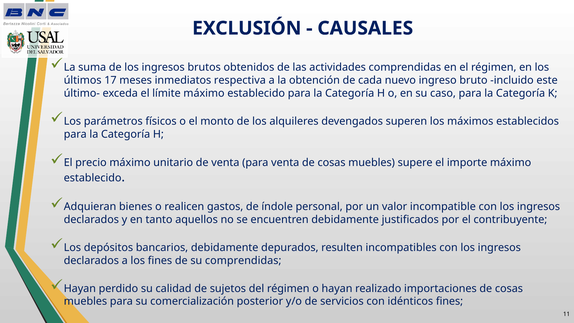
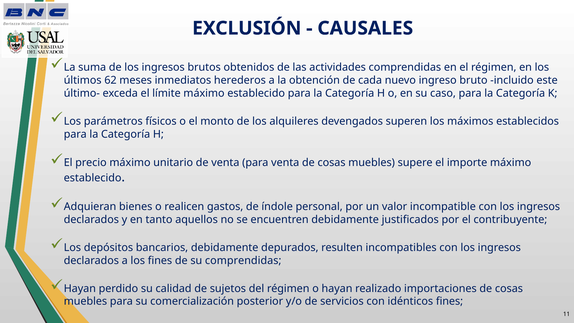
17: 17 -> 62
respectiva: respectiva -> herederos
